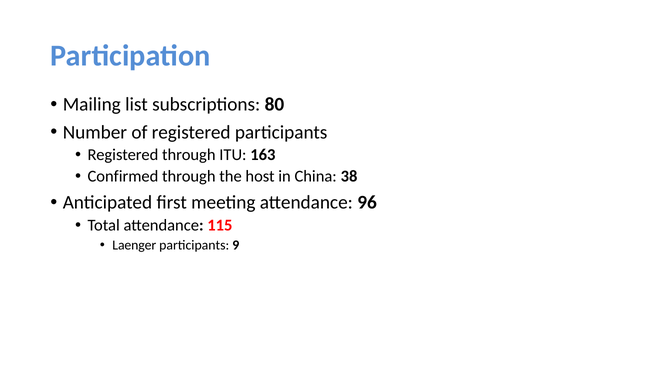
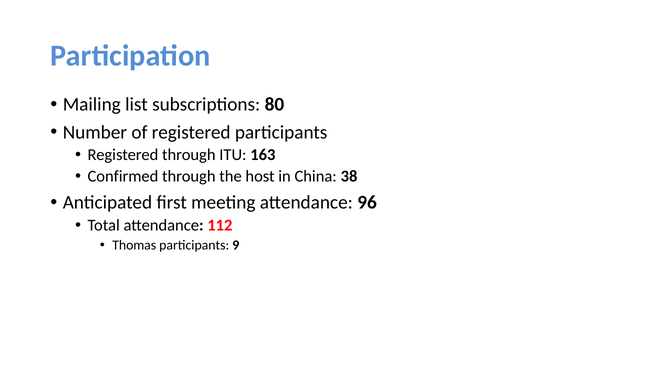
115: 115 -> 112
Laenger: Laenger -> Thomas
